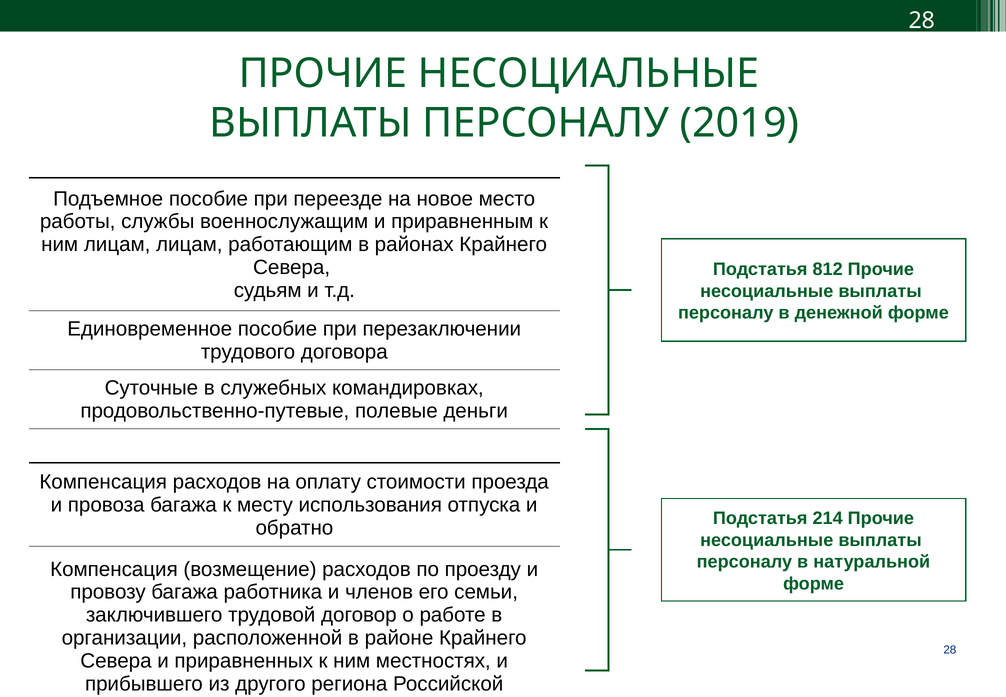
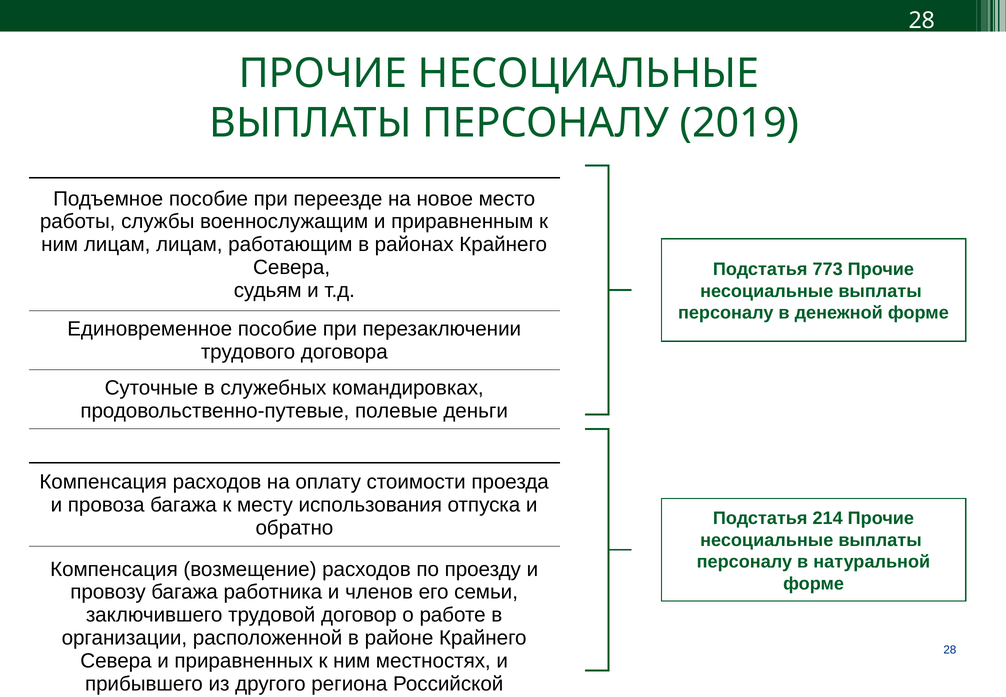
812: 812 -> 773
